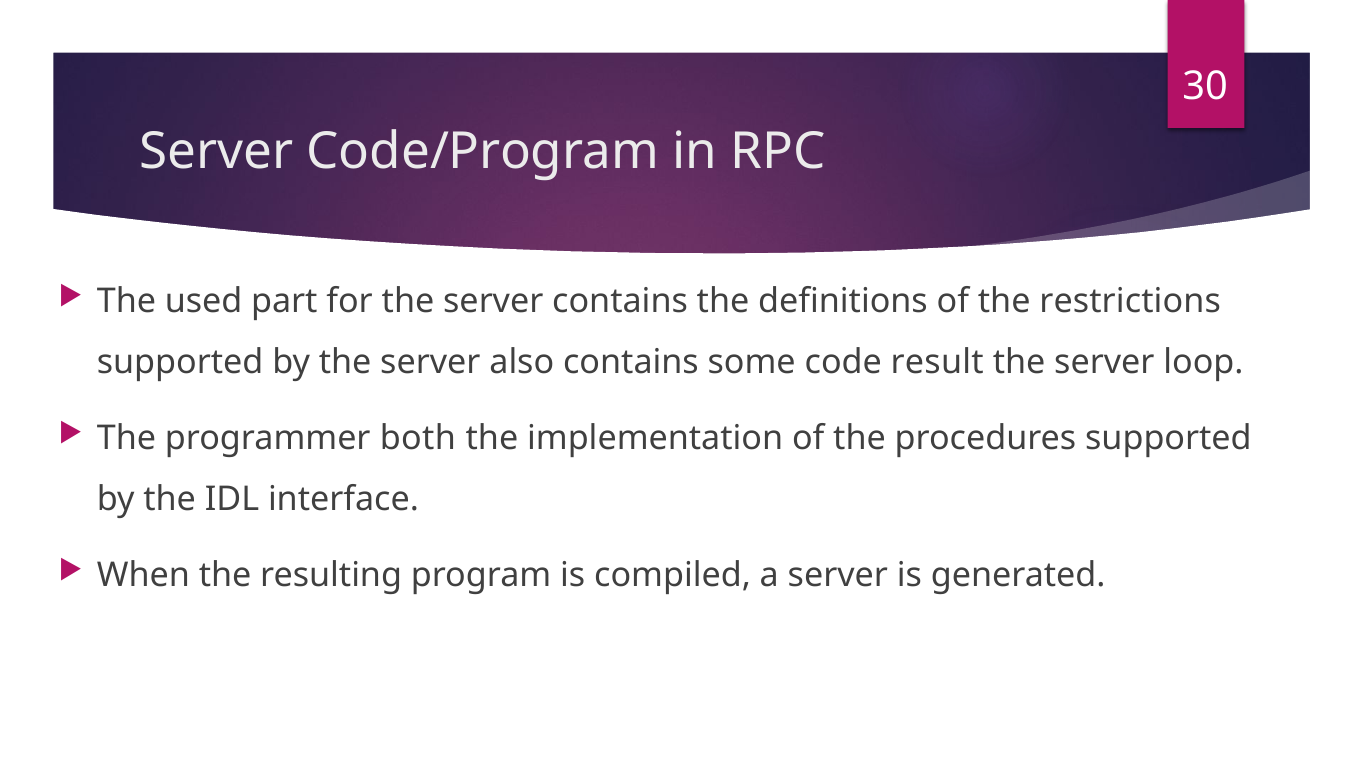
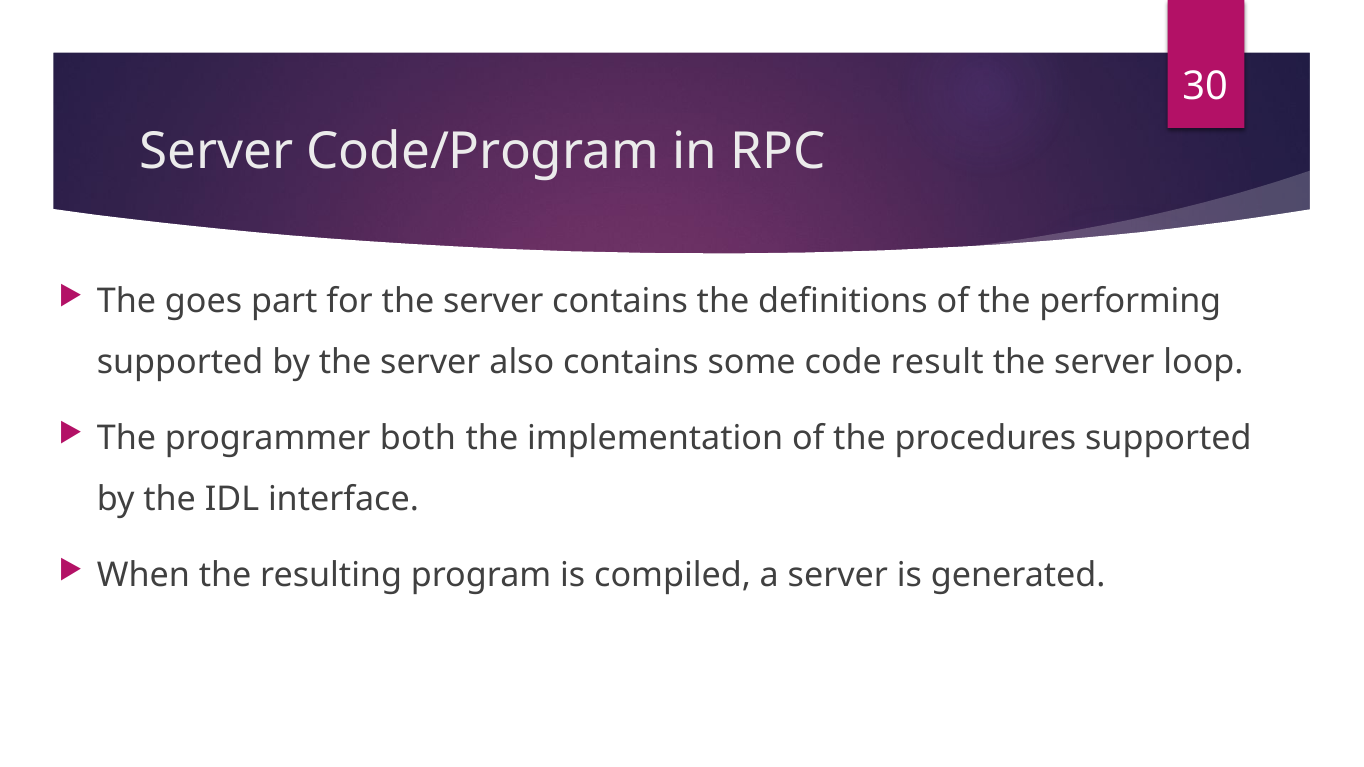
used: used -> goes
restrictions: restrictions -> performing
